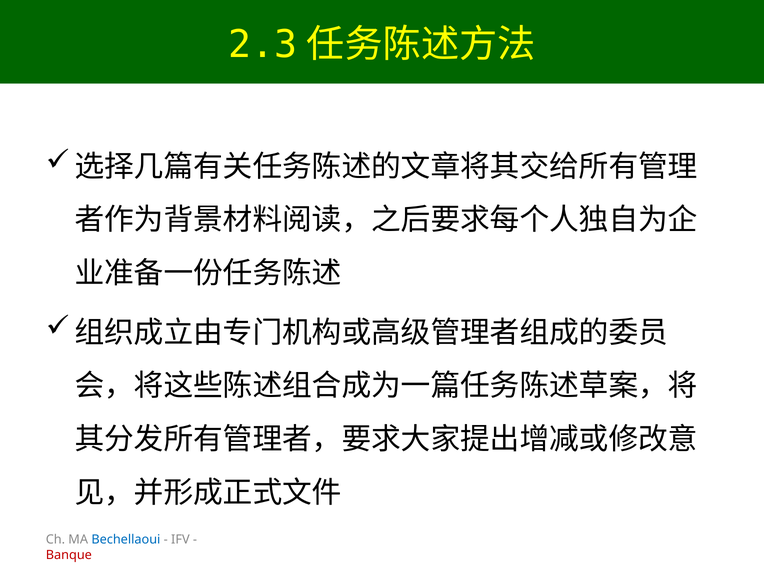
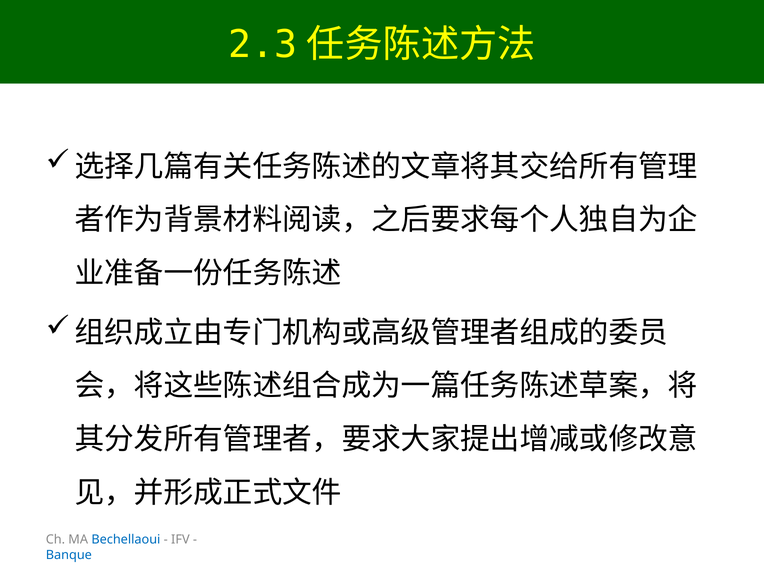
Banque colour: red -> blue
